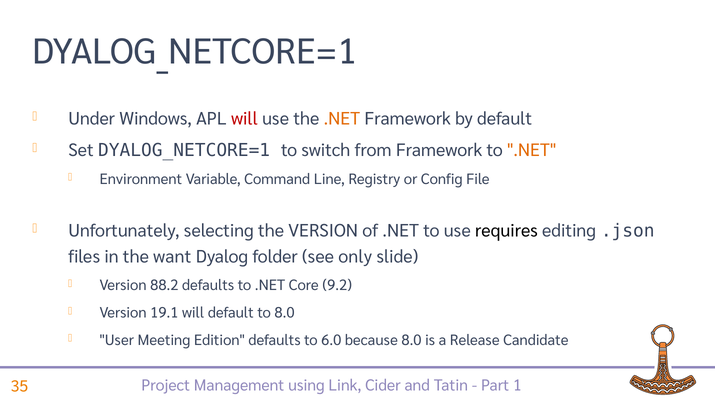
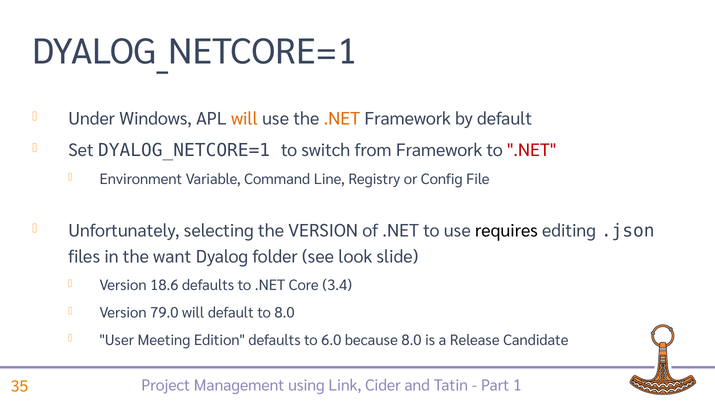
will at (244, 119) colour: red -> orange
.NET at (532, 150) colour: orange -> red
only: only -> look
88.2: 88.2 -> 18.6
9.2: 9.2 -> 3.4
19.1: 19.1 -> 79.0
